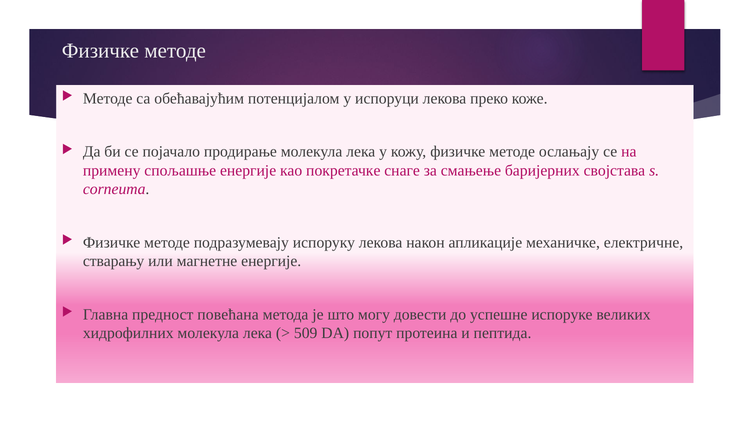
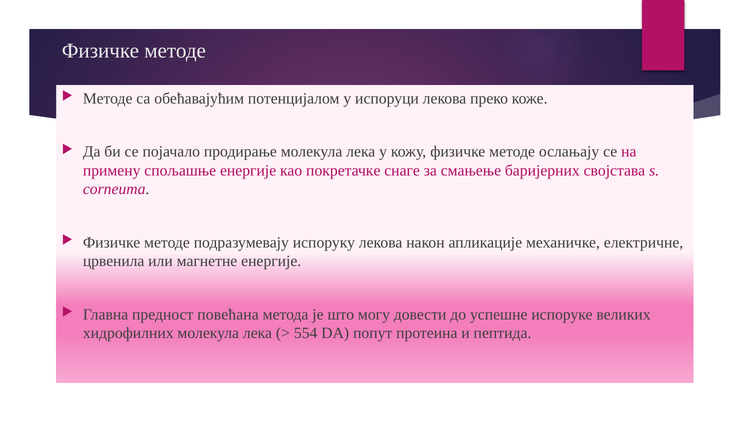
стварању: стварању -> црвенила
509: 509 -> 554
